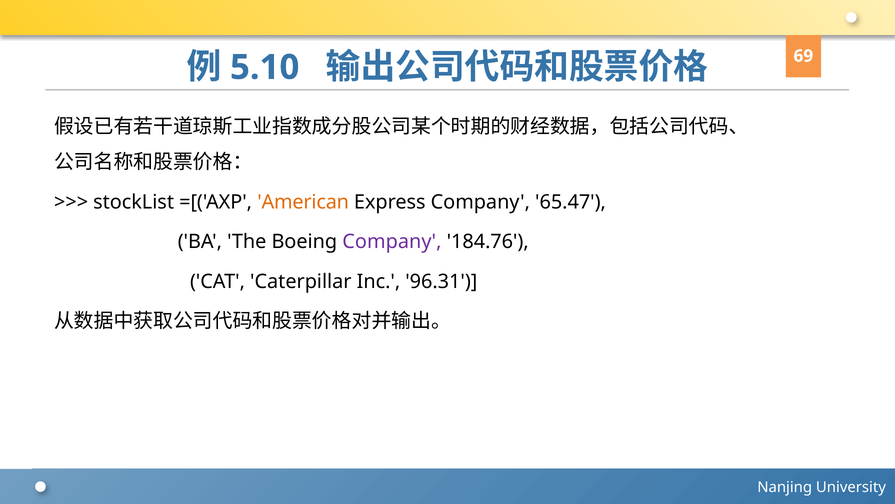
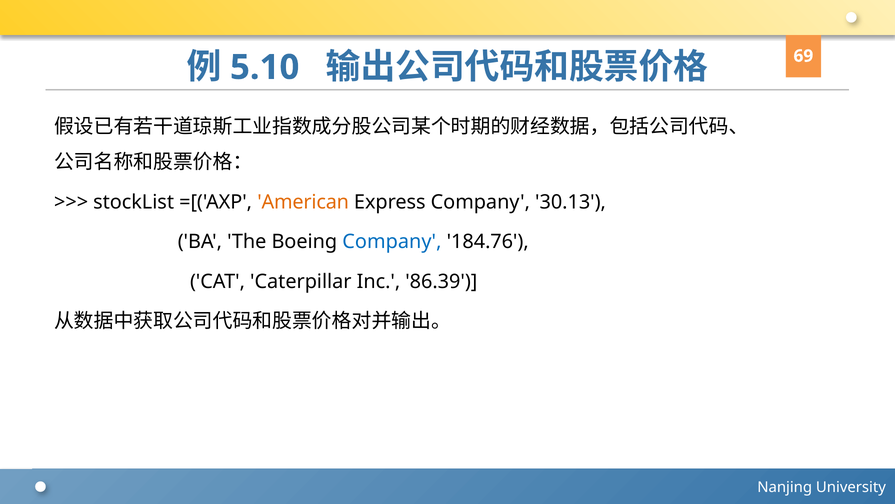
65.47: 65.47 -> 30.13
Company at (392, 241) colour: purple -> blue
96.31: 96.31 -> 86.39
